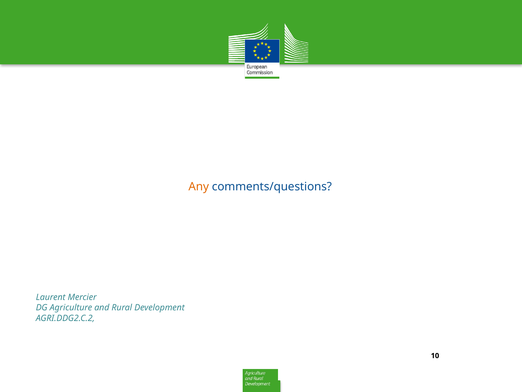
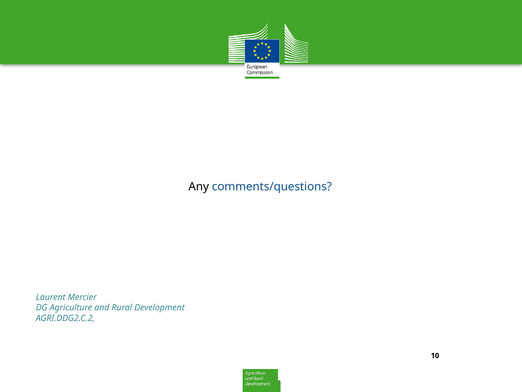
Any colour: orange -> black
